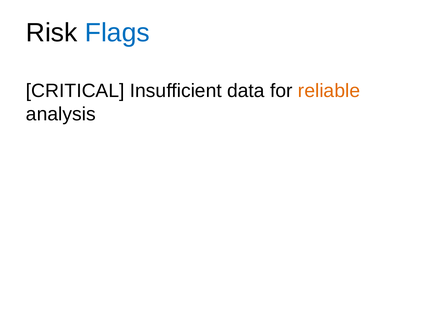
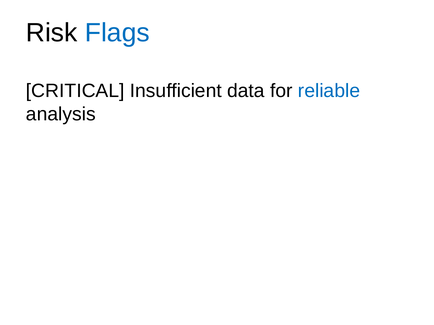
reliable colour: orange -> blue
